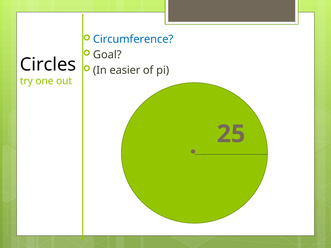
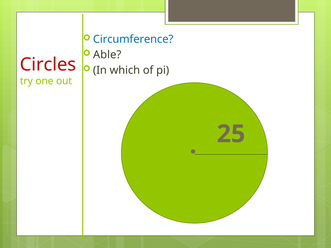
Goal: Goal -> Able
Circles colour: black -> red
easier: easier -> which
